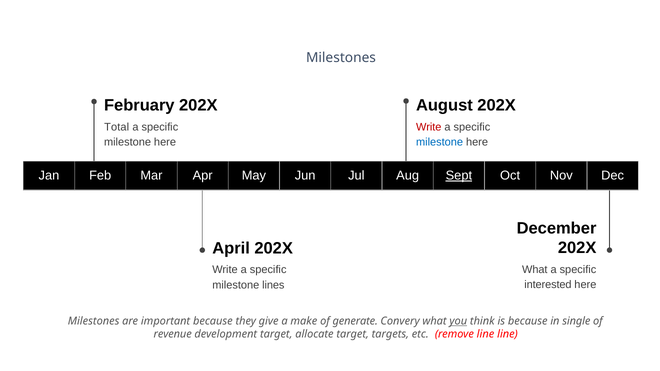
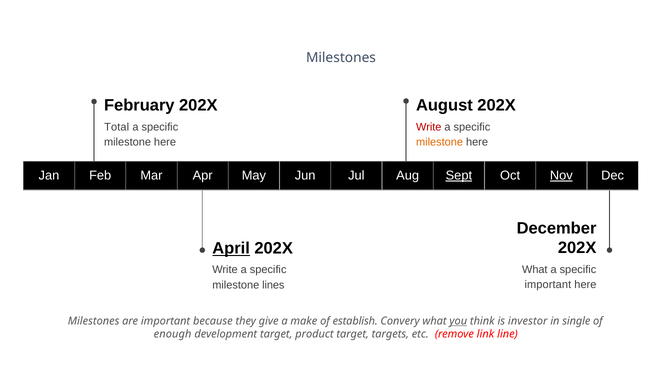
milestone at (440, 142) colour: blue -> orange
Nov underline: none -> present
April underline: none -> present
interested at (548, 285): interested -> important
generate: generate -> establish
is because: because -> investor
revenue: revenue -> enough
allocate: allocate -> product
remove line: line -> link
